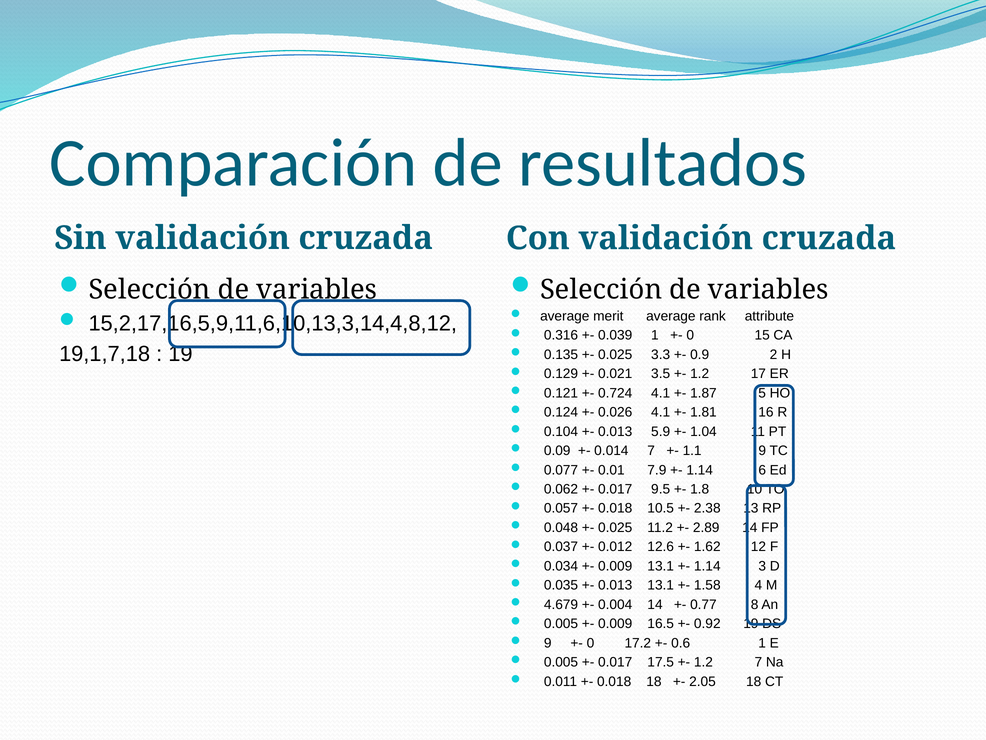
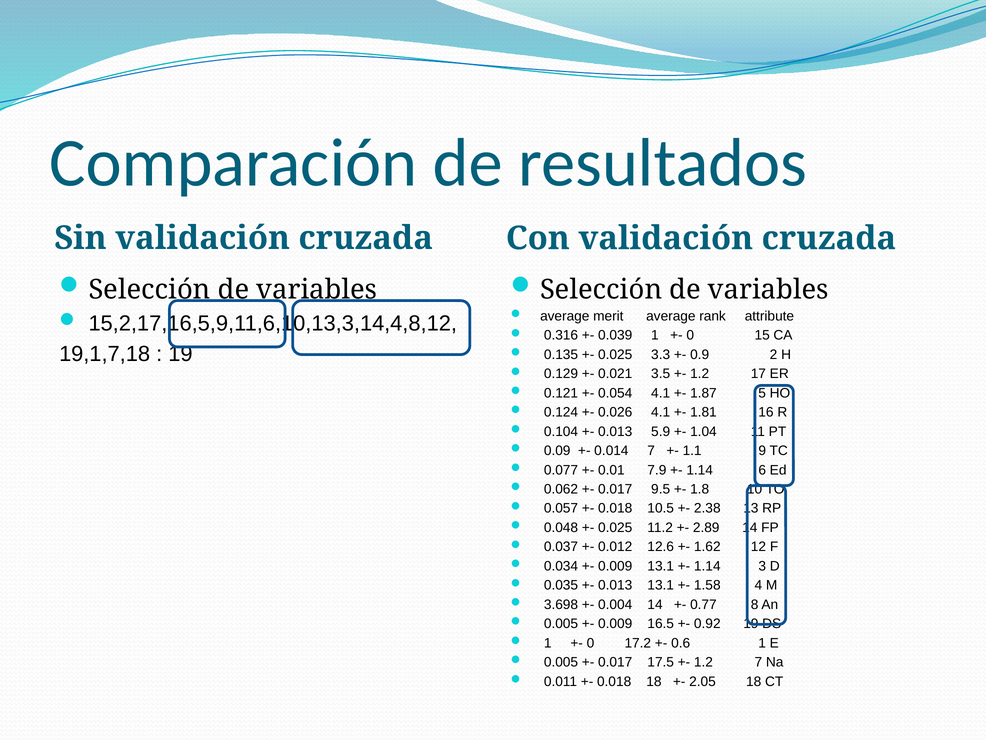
0.724: 0.724 -> 0.054
4.679: 4.679 -> 3.698
9 at (548, 643): 9 -> 1
